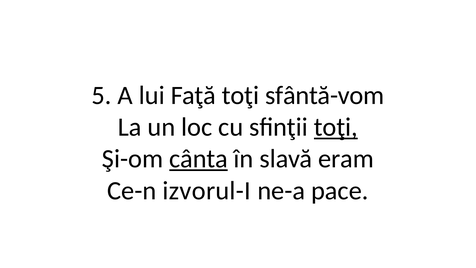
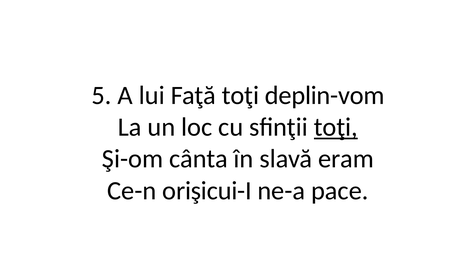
sfântă-vom: sfântă-vom -> deplin-vom
cânta underline: present -> none
izvorul-I: izvorul-I -> orişicui-I
